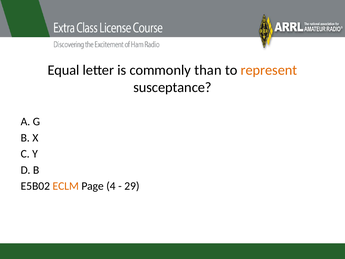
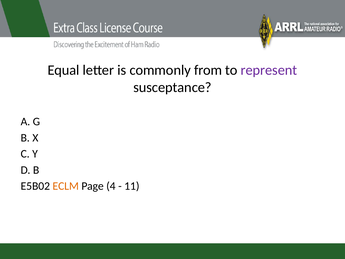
than: than -> from
represent colour: orange -> purple
29: 29 -> 11
